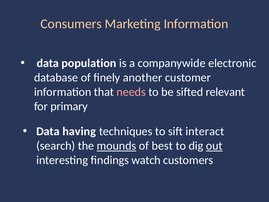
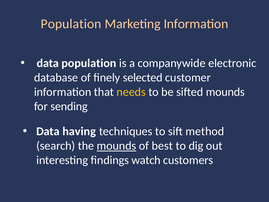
Consumers at (71, 24): Consumers -> Population
another: another -> selected
needs colour: pink -> yellow
sifted relevant: relevant -> mounds
primary: primary -> sending
interact: interact -> method
out underline: present -> none
